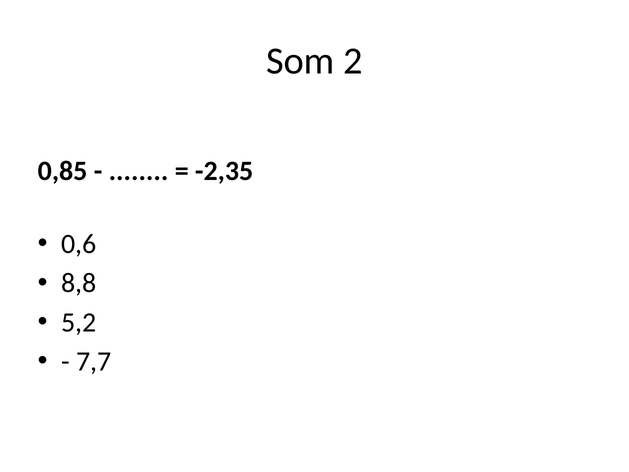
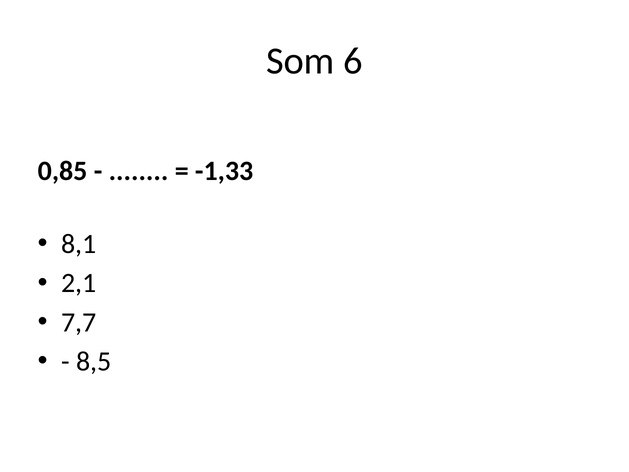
2: 2 -> 6
-2,35: -2,35 -> -1,33
0,6: 0,6 -> 8,1
8,8: 8,8 -> 2,1
5,2: 5,2 -> 7,7
7,7: 7,7 -> 8,5
